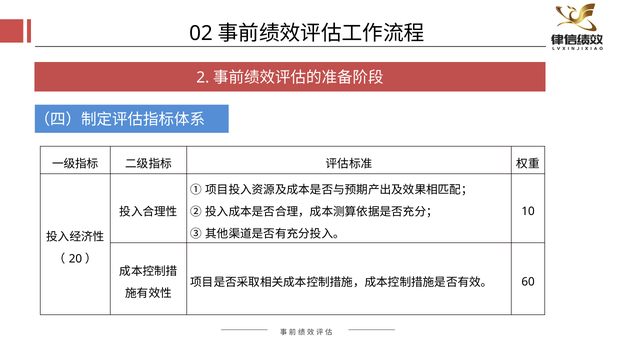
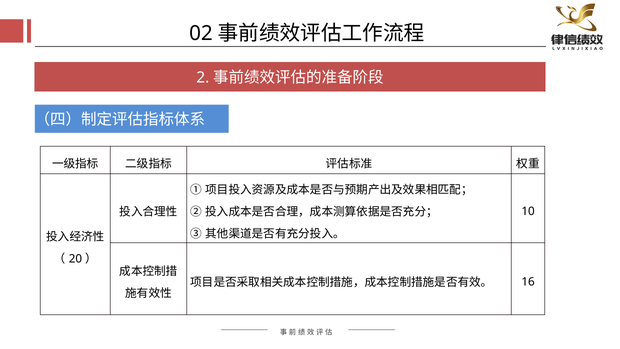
60: 60 -> 16
